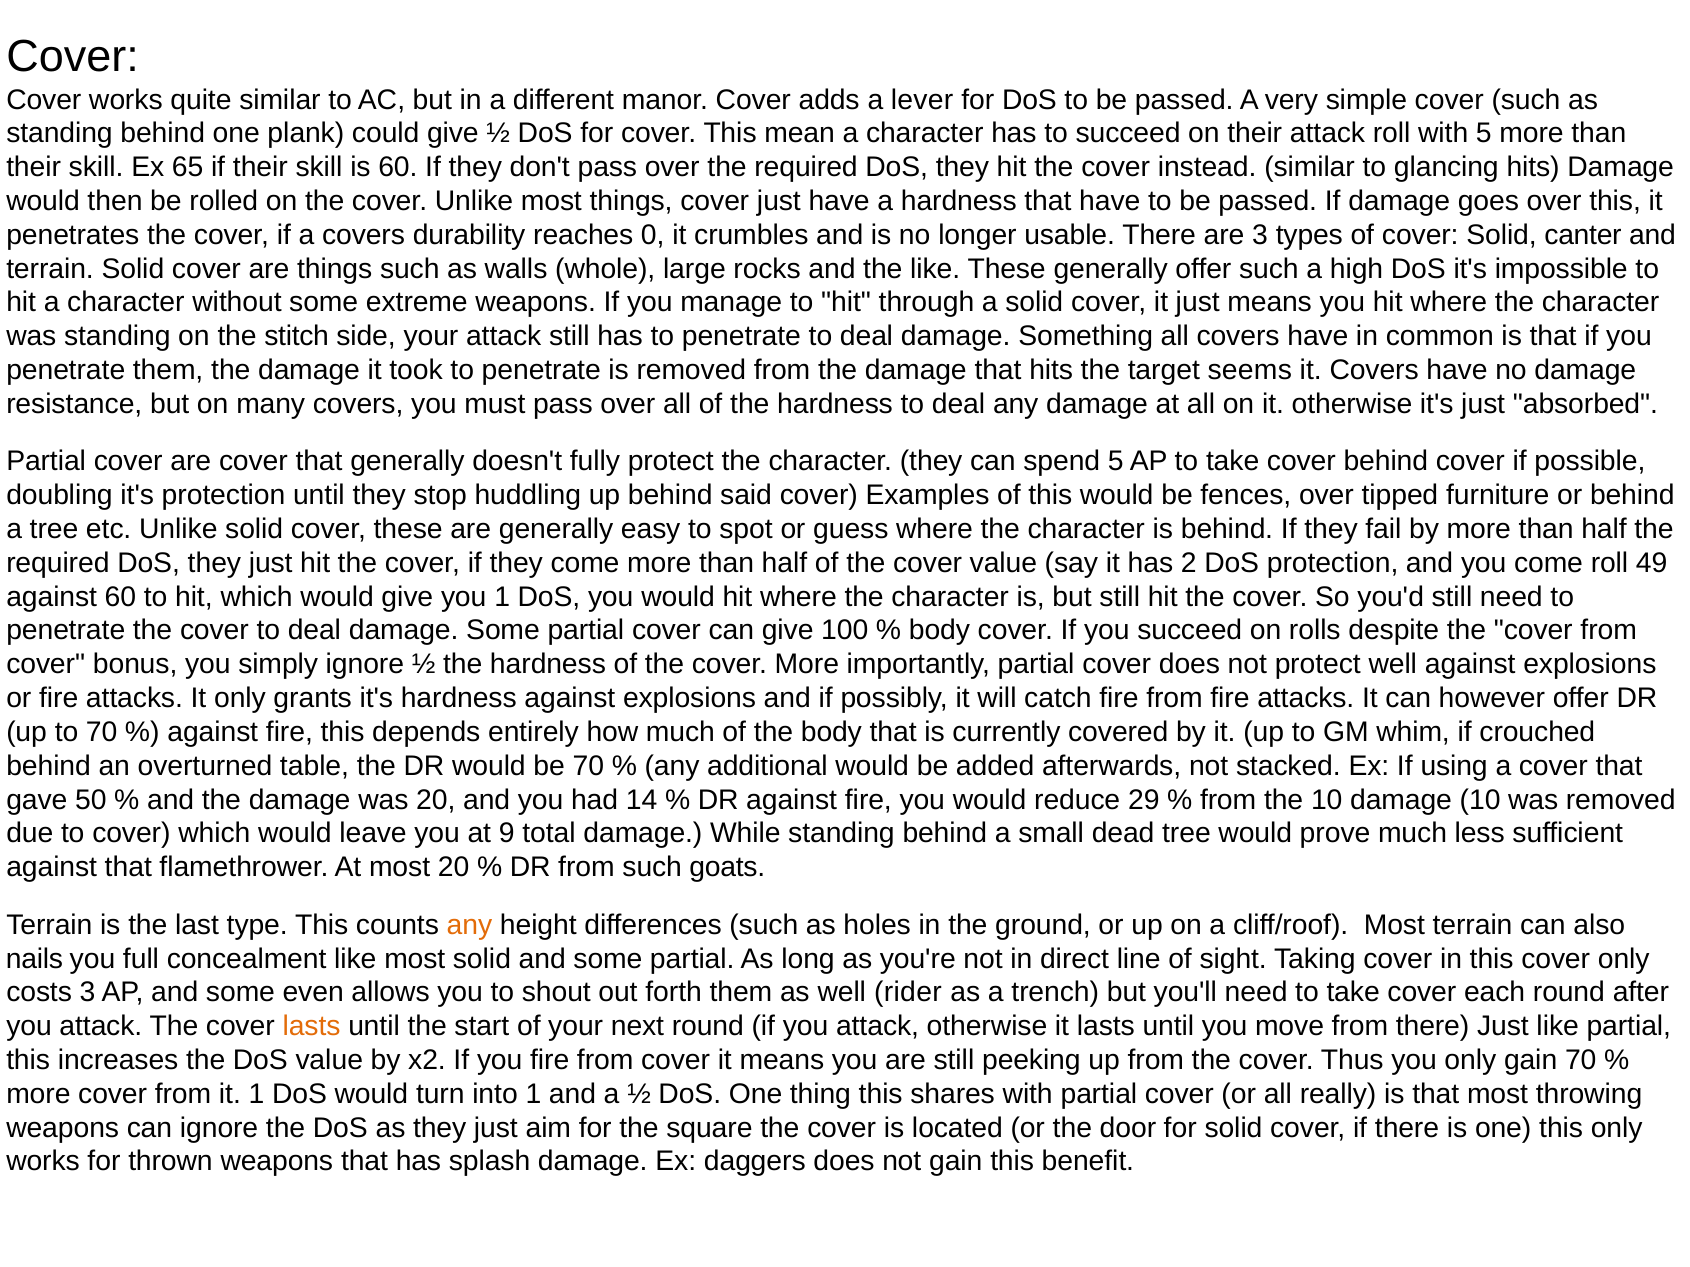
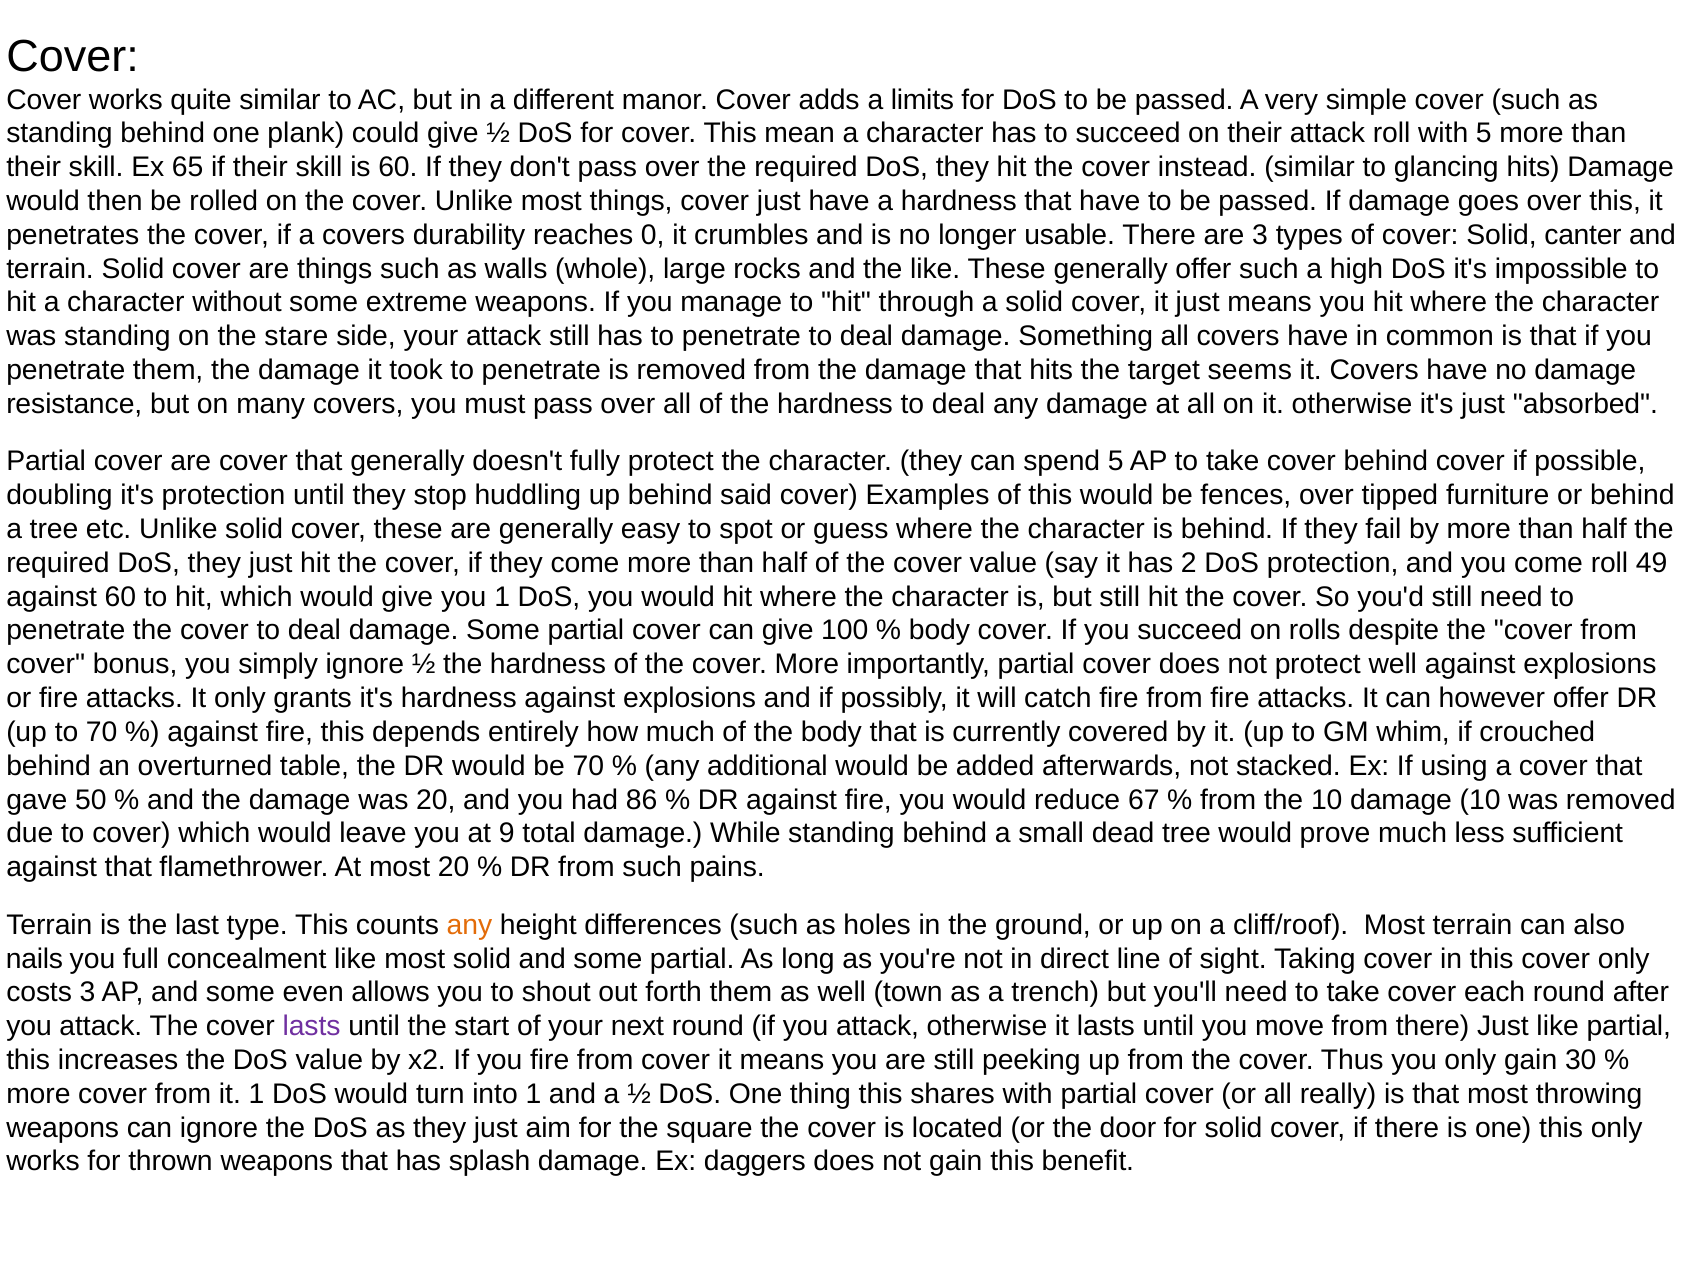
lever: lever -> limits
stitch: stitch -> stare
14: 14 -> 86
29: 29 -> 67
goats: goats -> pains
rider: rider -> town
lasts at (312, 1027) colour: orange -> purple
gain 70: 70 -> 30
